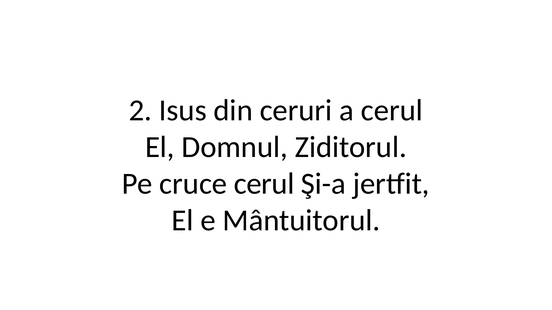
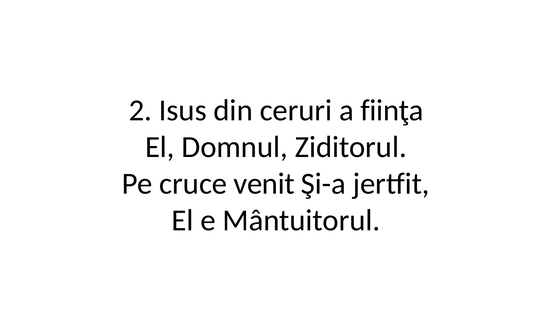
a cerul: cerul -> fiinţa
cruce cerul: cerul -> venit
